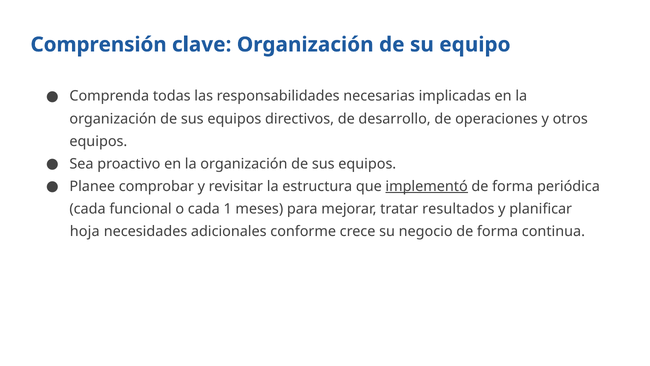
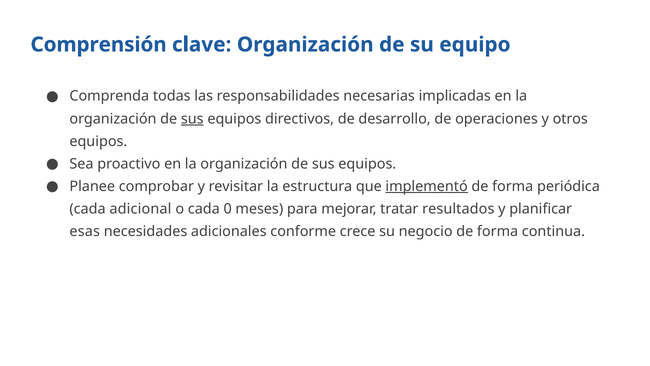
sus at (192, 119) underline: none -> present
funcional: funcional -> adicional
1: 1 -> 0
hoja: hoja -> esas
